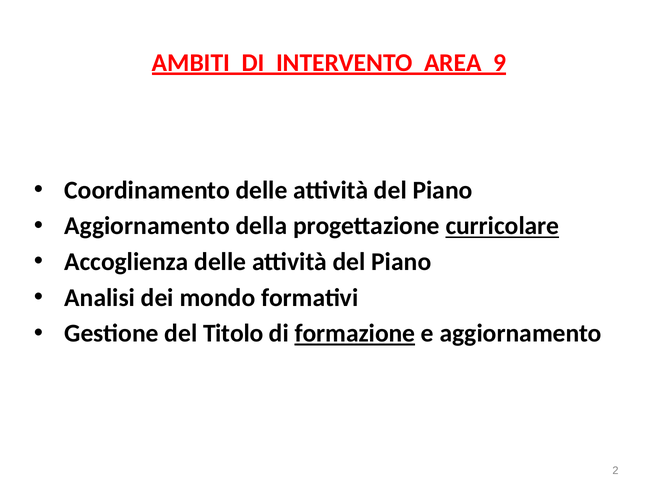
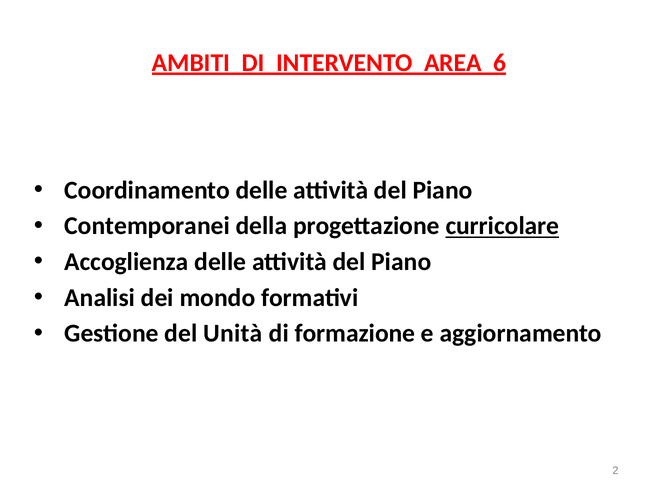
9: 9 -> 6
Aggiornamento at (147, 226): Aggiornamento -> Contemporanei
Titolo: Titolo -> Unità
formazione underline: present -> none
